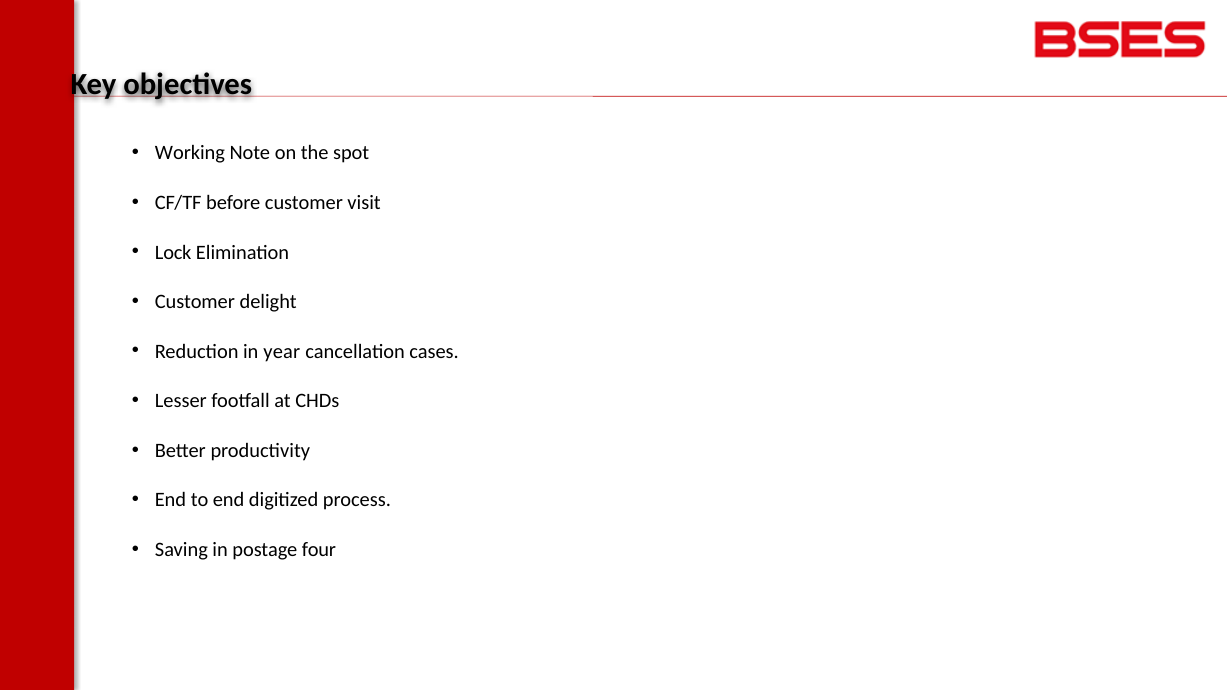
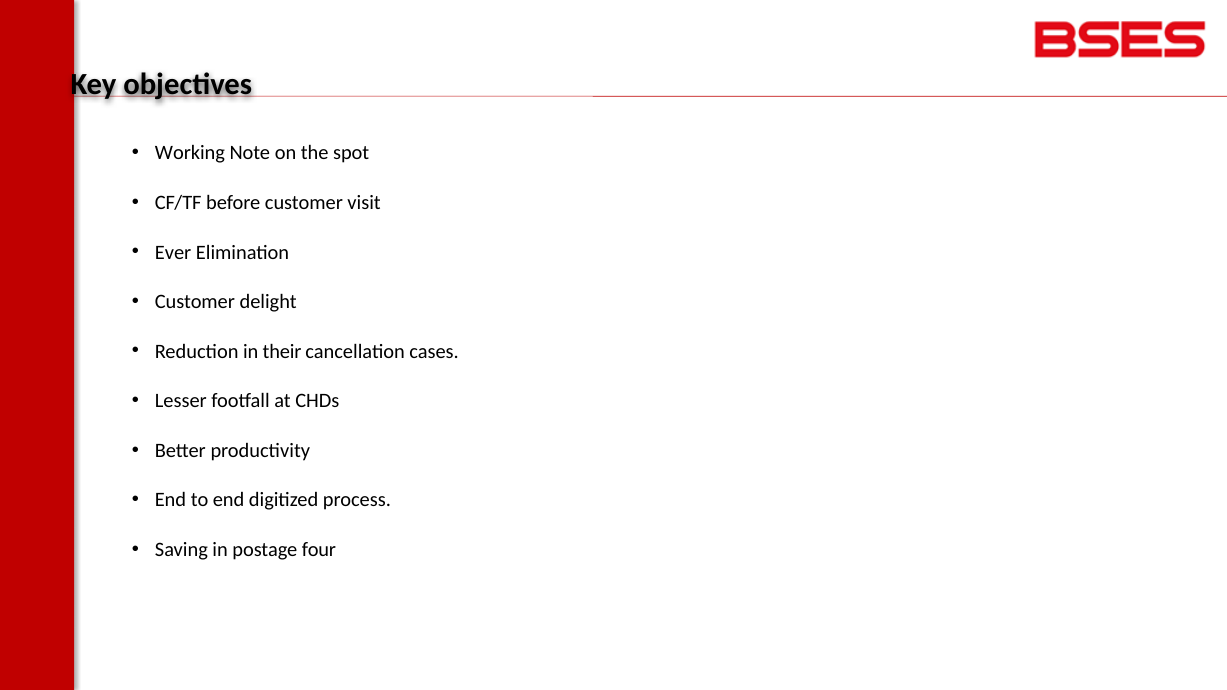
Lock: Lock -> Ever
year: year -> their
